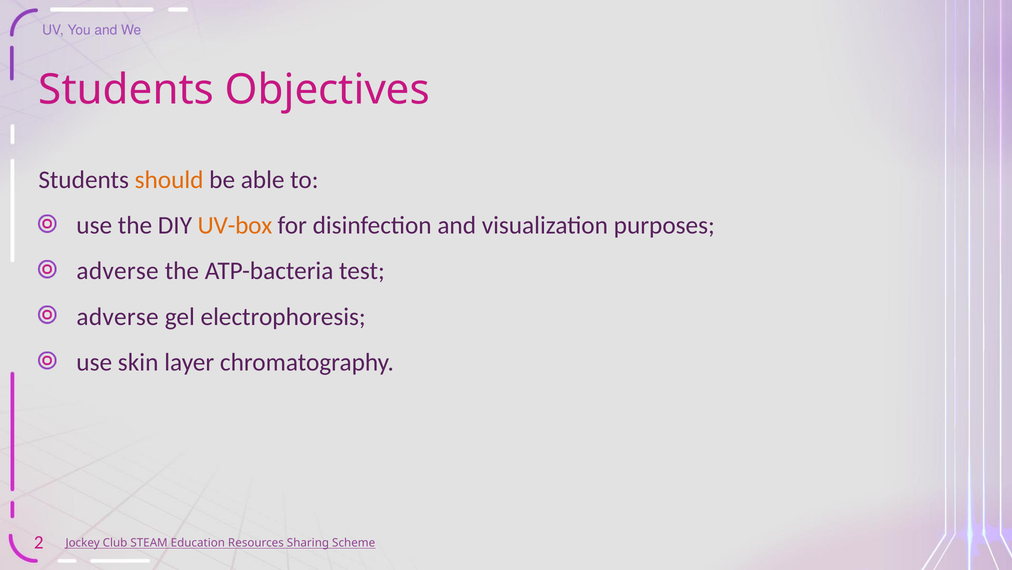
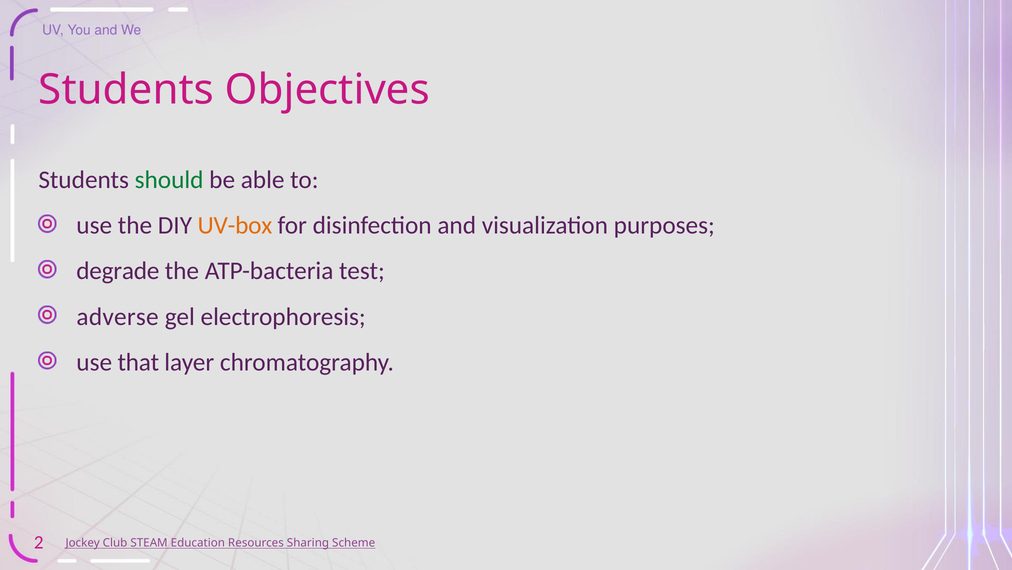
should colour: orange -> green
adverse at (118, 271): adverse -> degrade
skin: skin -> that
